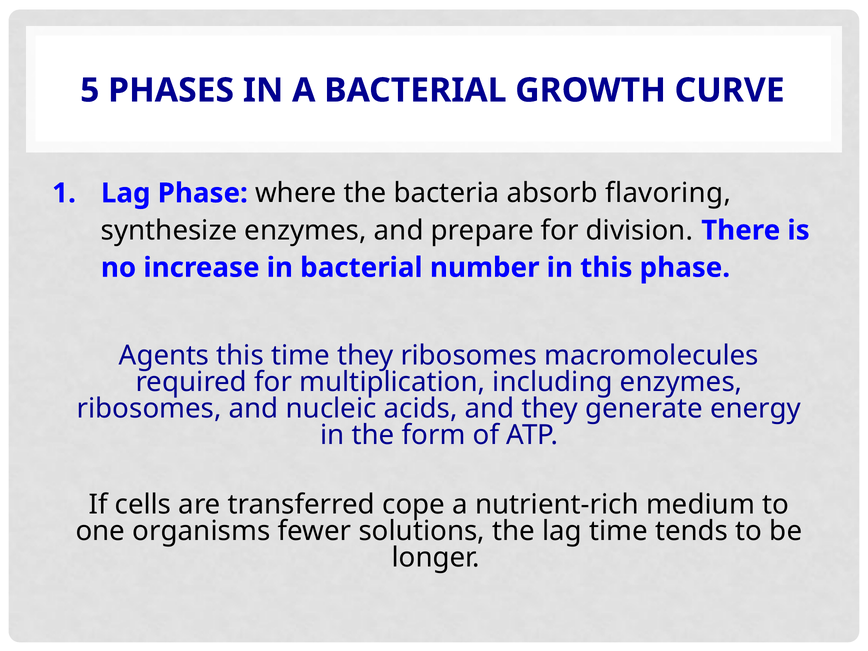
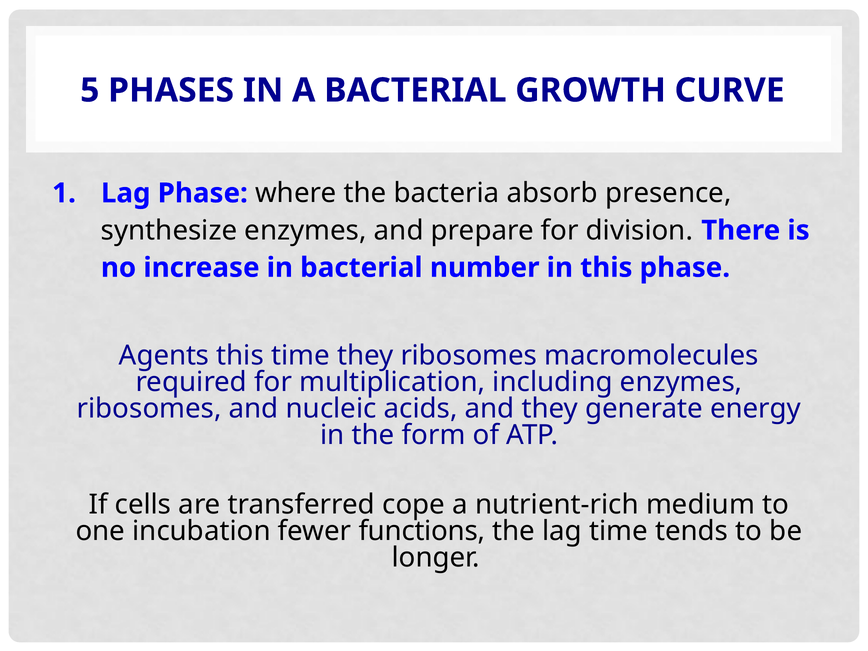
flavoring: flavoring -> presence
organisms: organisms -> incubation
solutions: solutions -> functions
